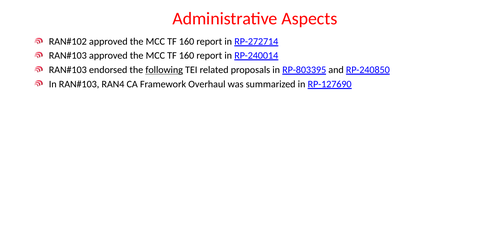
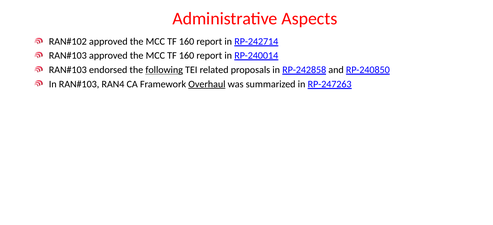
RP-272714: RP-272714 -> RP-242714
RP-803395: RP-803395 -> RP-242858
Overhaul underline: none -> present
RP-127690: RP-127690 -> RP-247263
